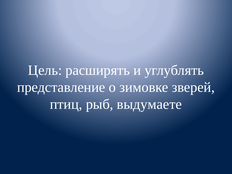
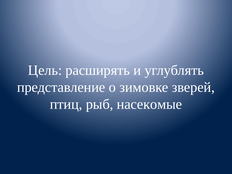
выдумаете: выдумаете -> насекомые
